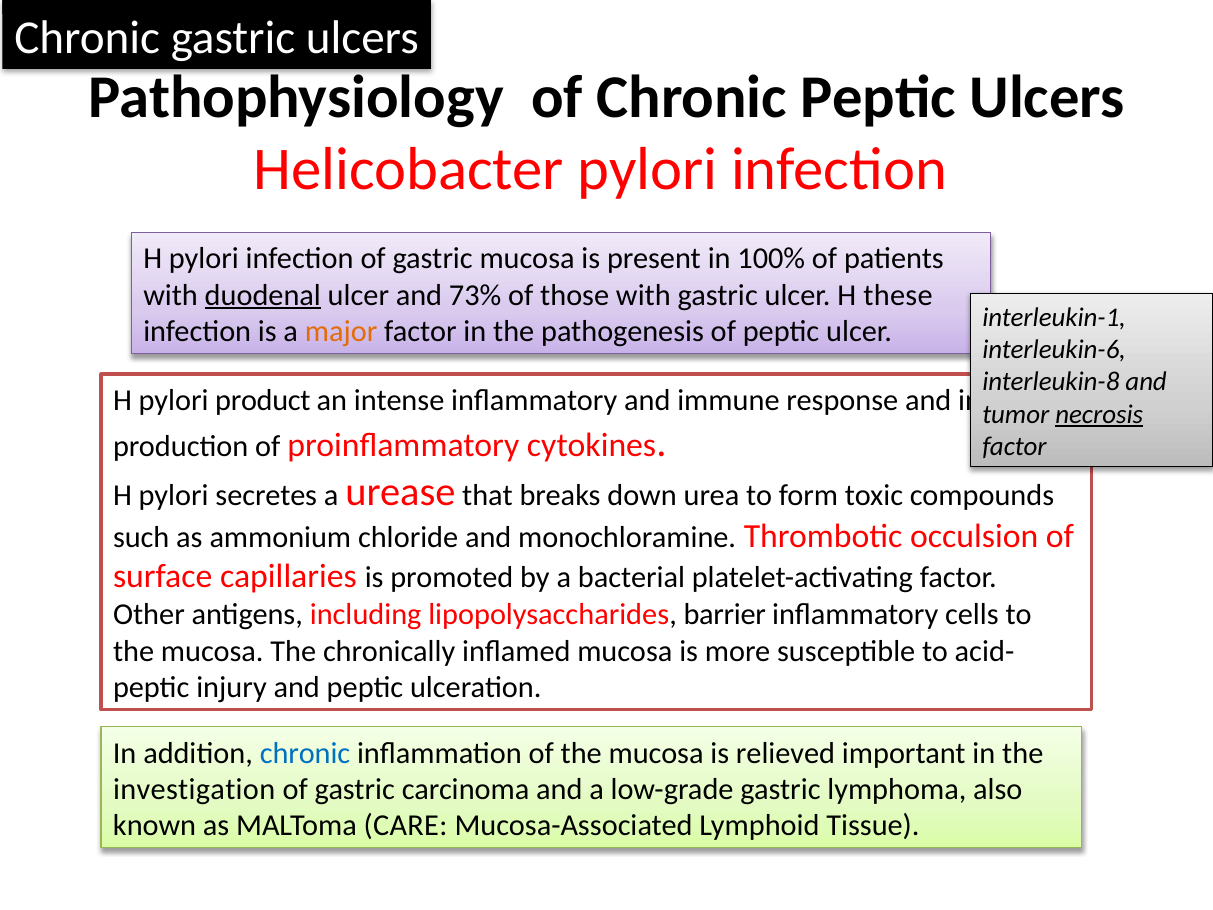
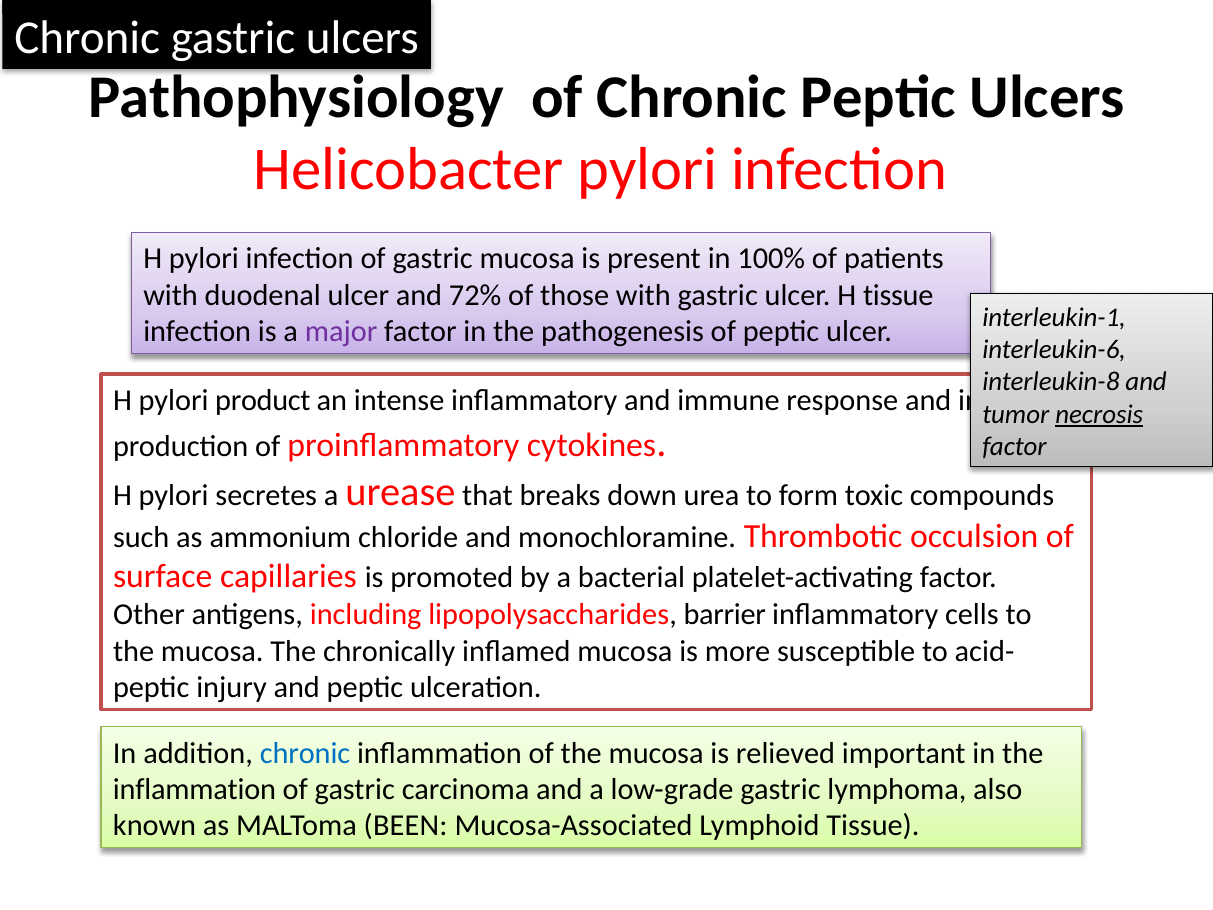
duodenal underline: present -> none
73%: 73% -> 72%
H these: these -> tissue
major colour: orange -> purple
investigation at (194, 789): investigation -> inflammation
CARE: CARE -> BEEN
